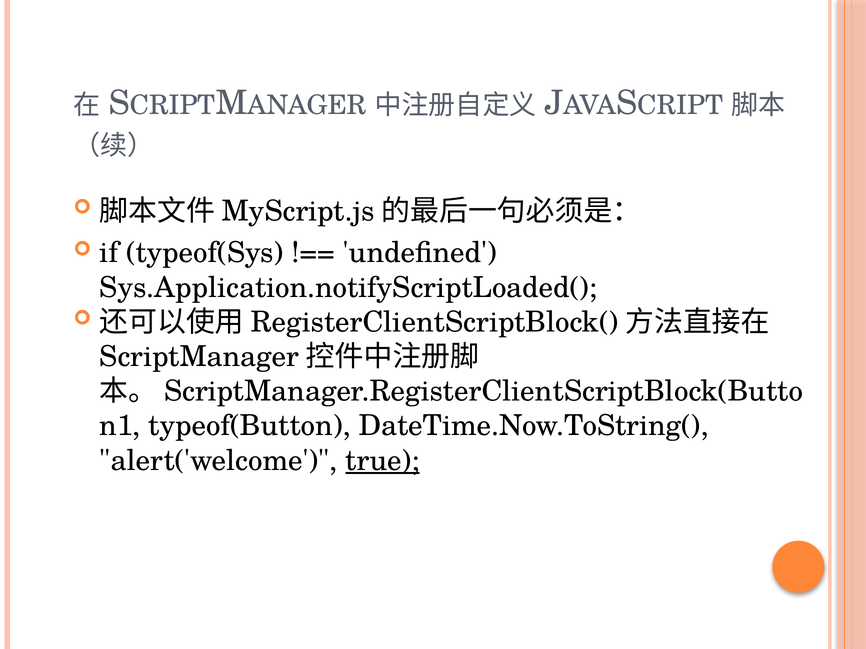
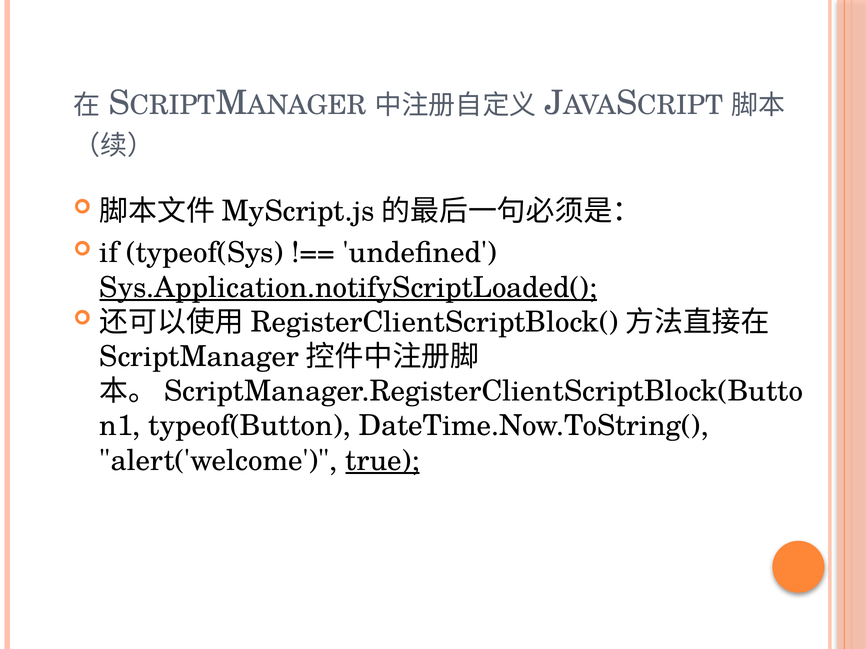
Sys.Application.notifyScriptLoaded( underline: none -> present
